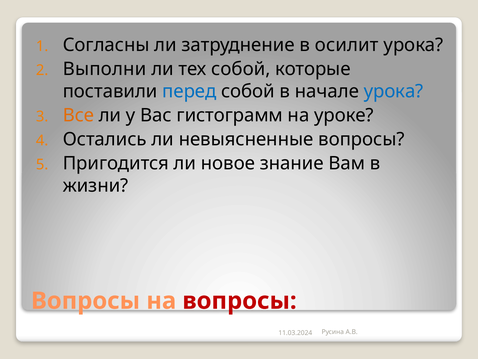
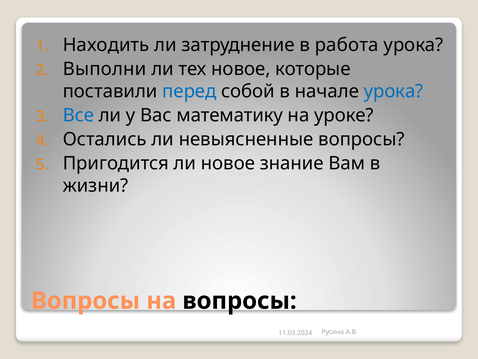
Согласны: Согласны -> Находить
осилит: осилит -> работа
тех собой: собой -> новое
Все colour: orange -> blue
гистограмм: гистограмм -> математику
вопросы at (240, 300) colour: red -> black
